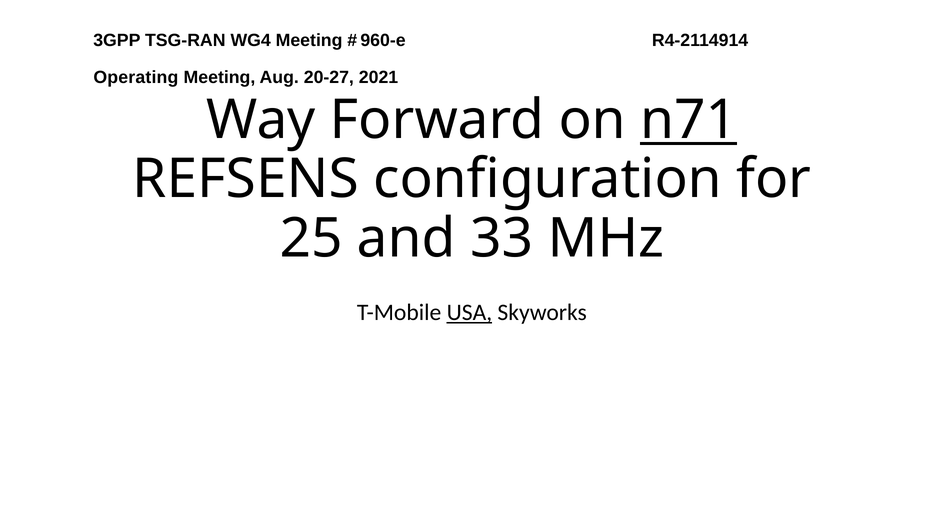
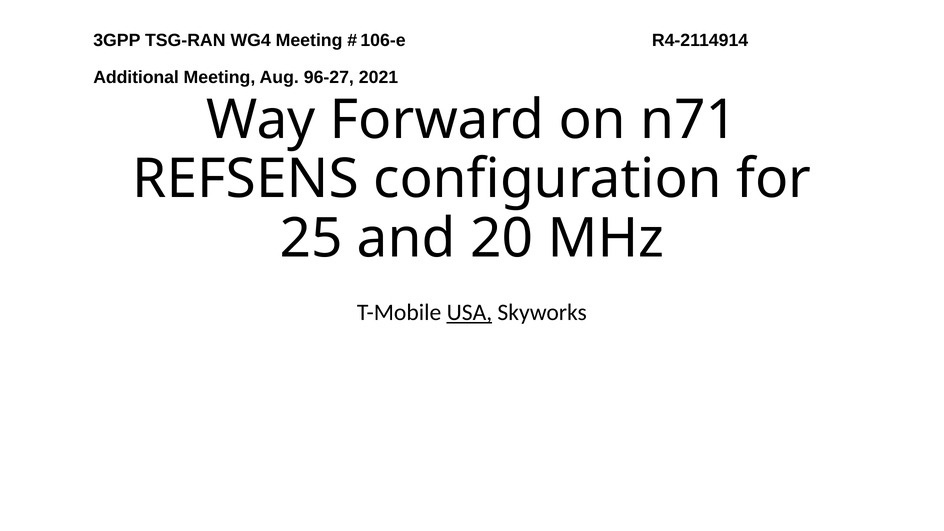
960-e: 960-e -> 106-e
Operating: Operating -> Additional
20-27: 20-27 -> 96-27
n71 underline: present -> none
33: 33 -> 20
